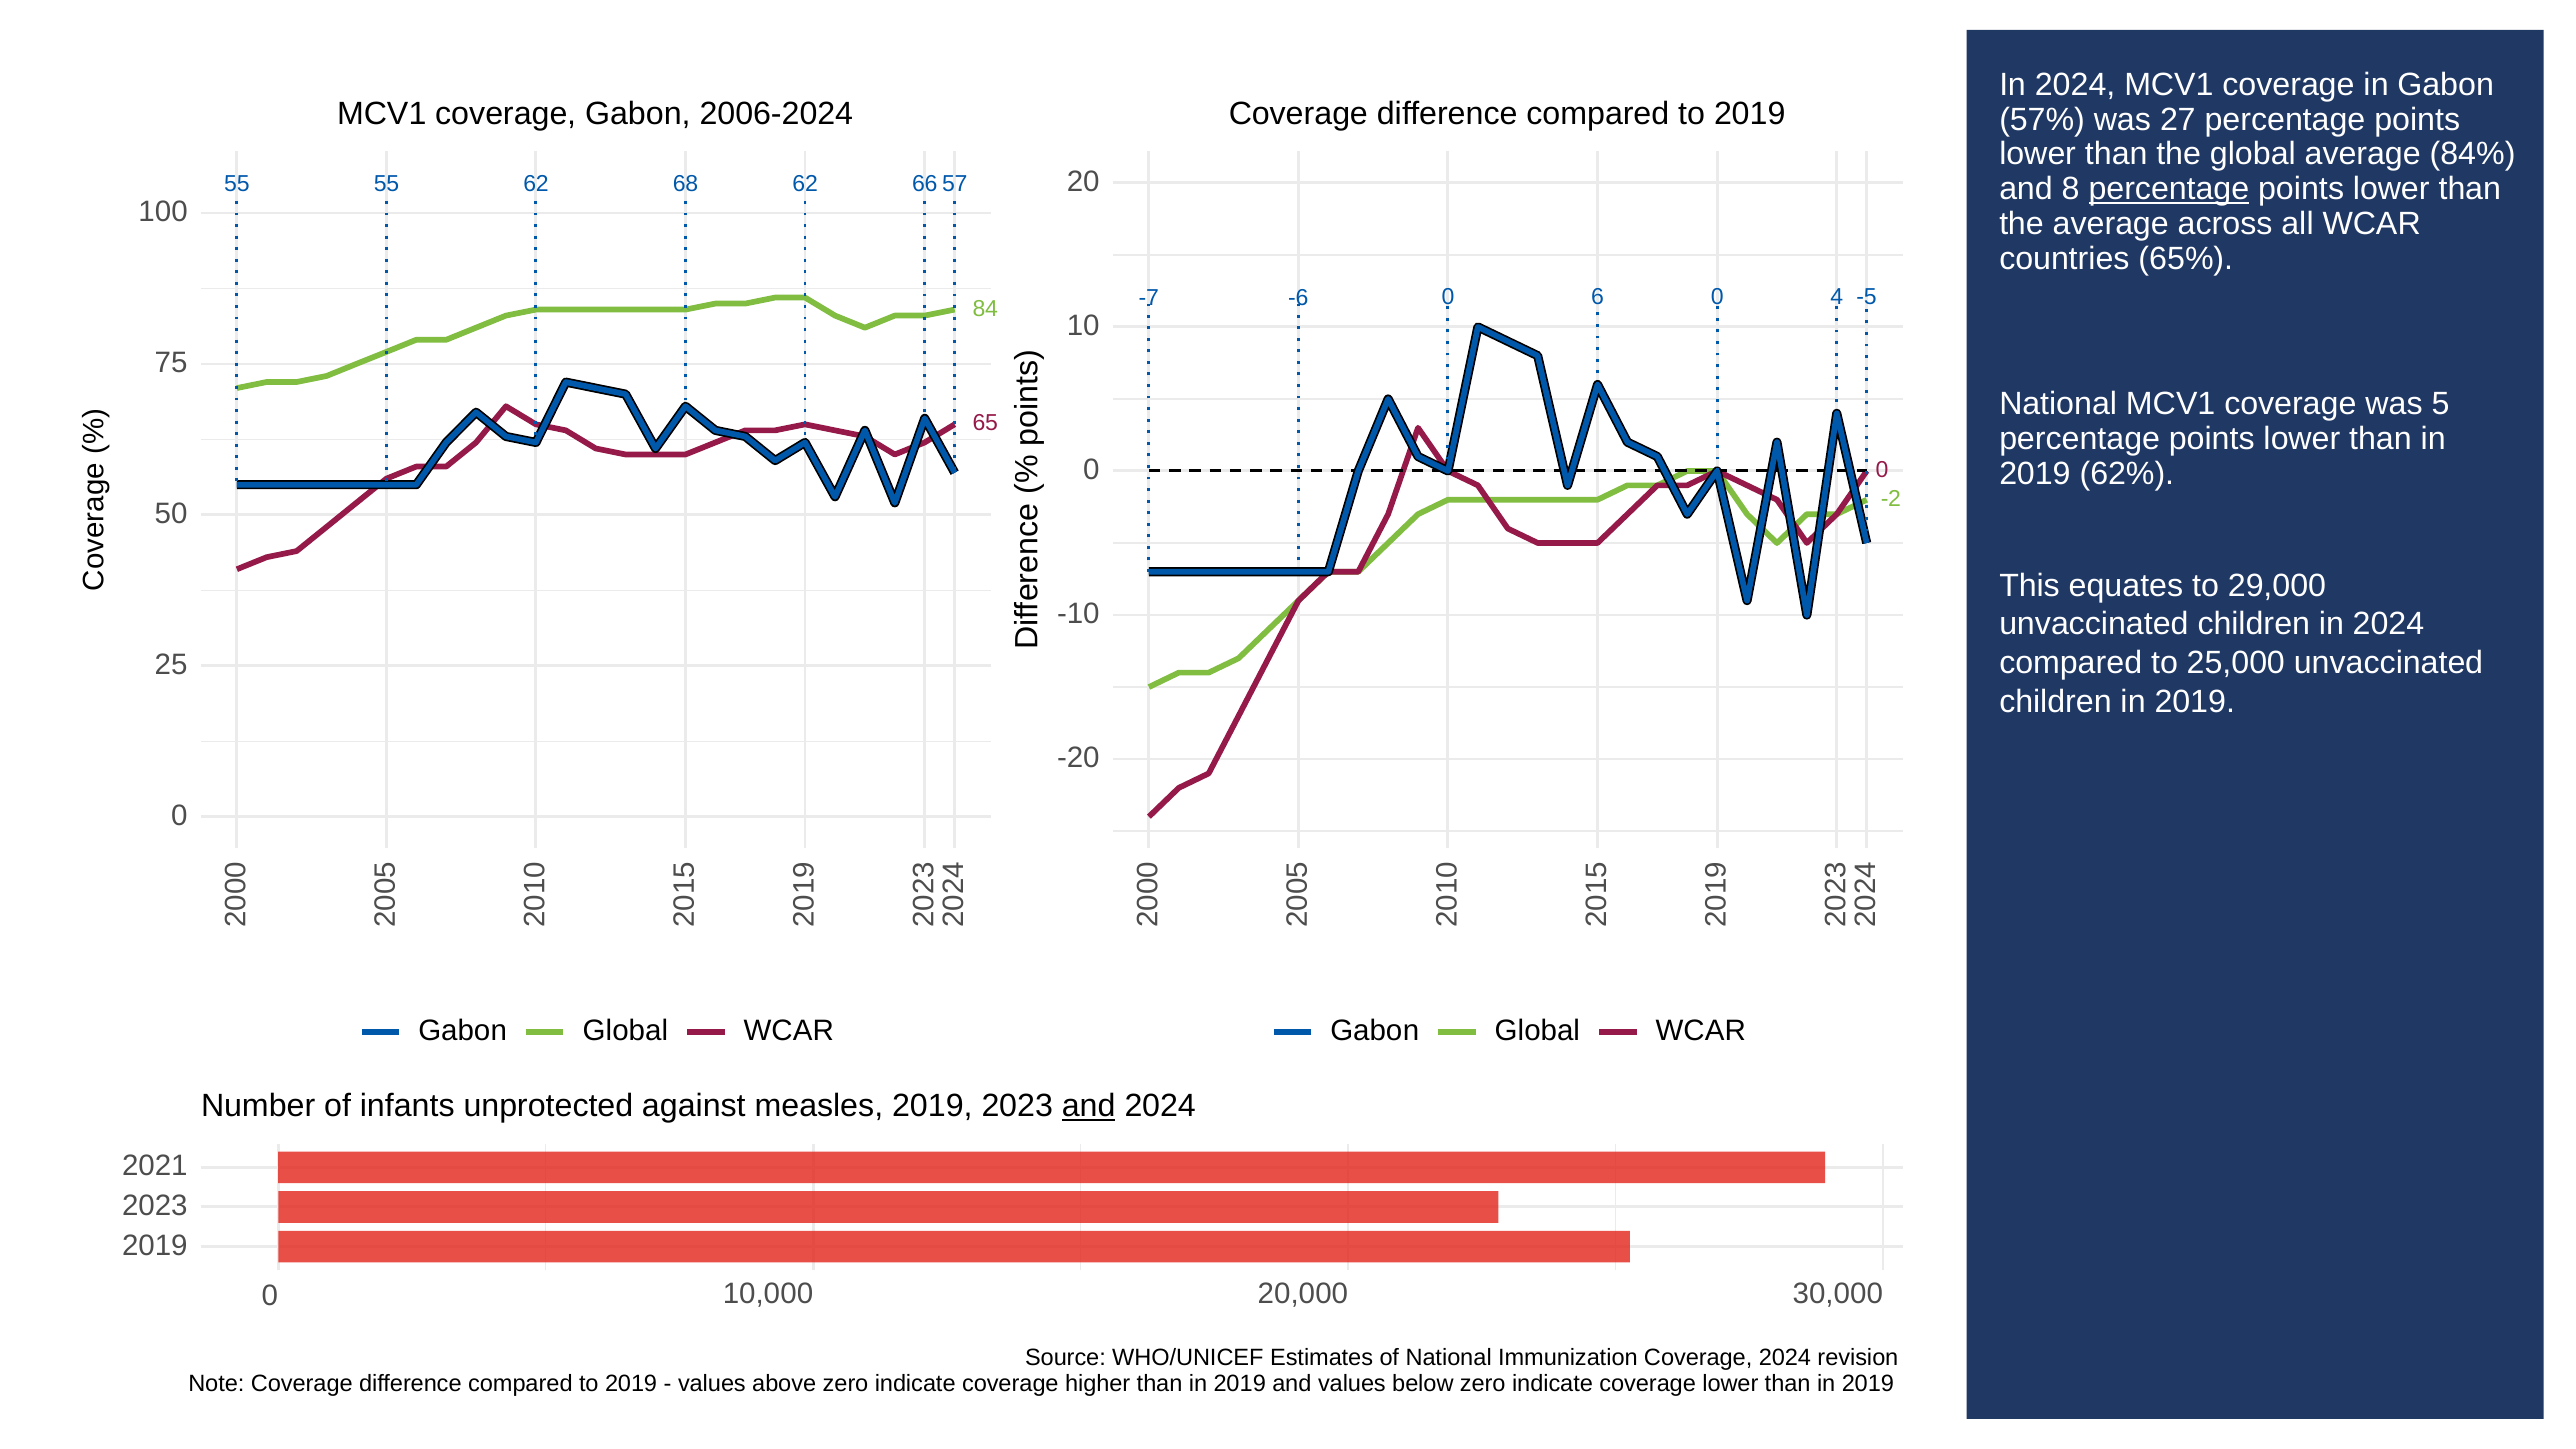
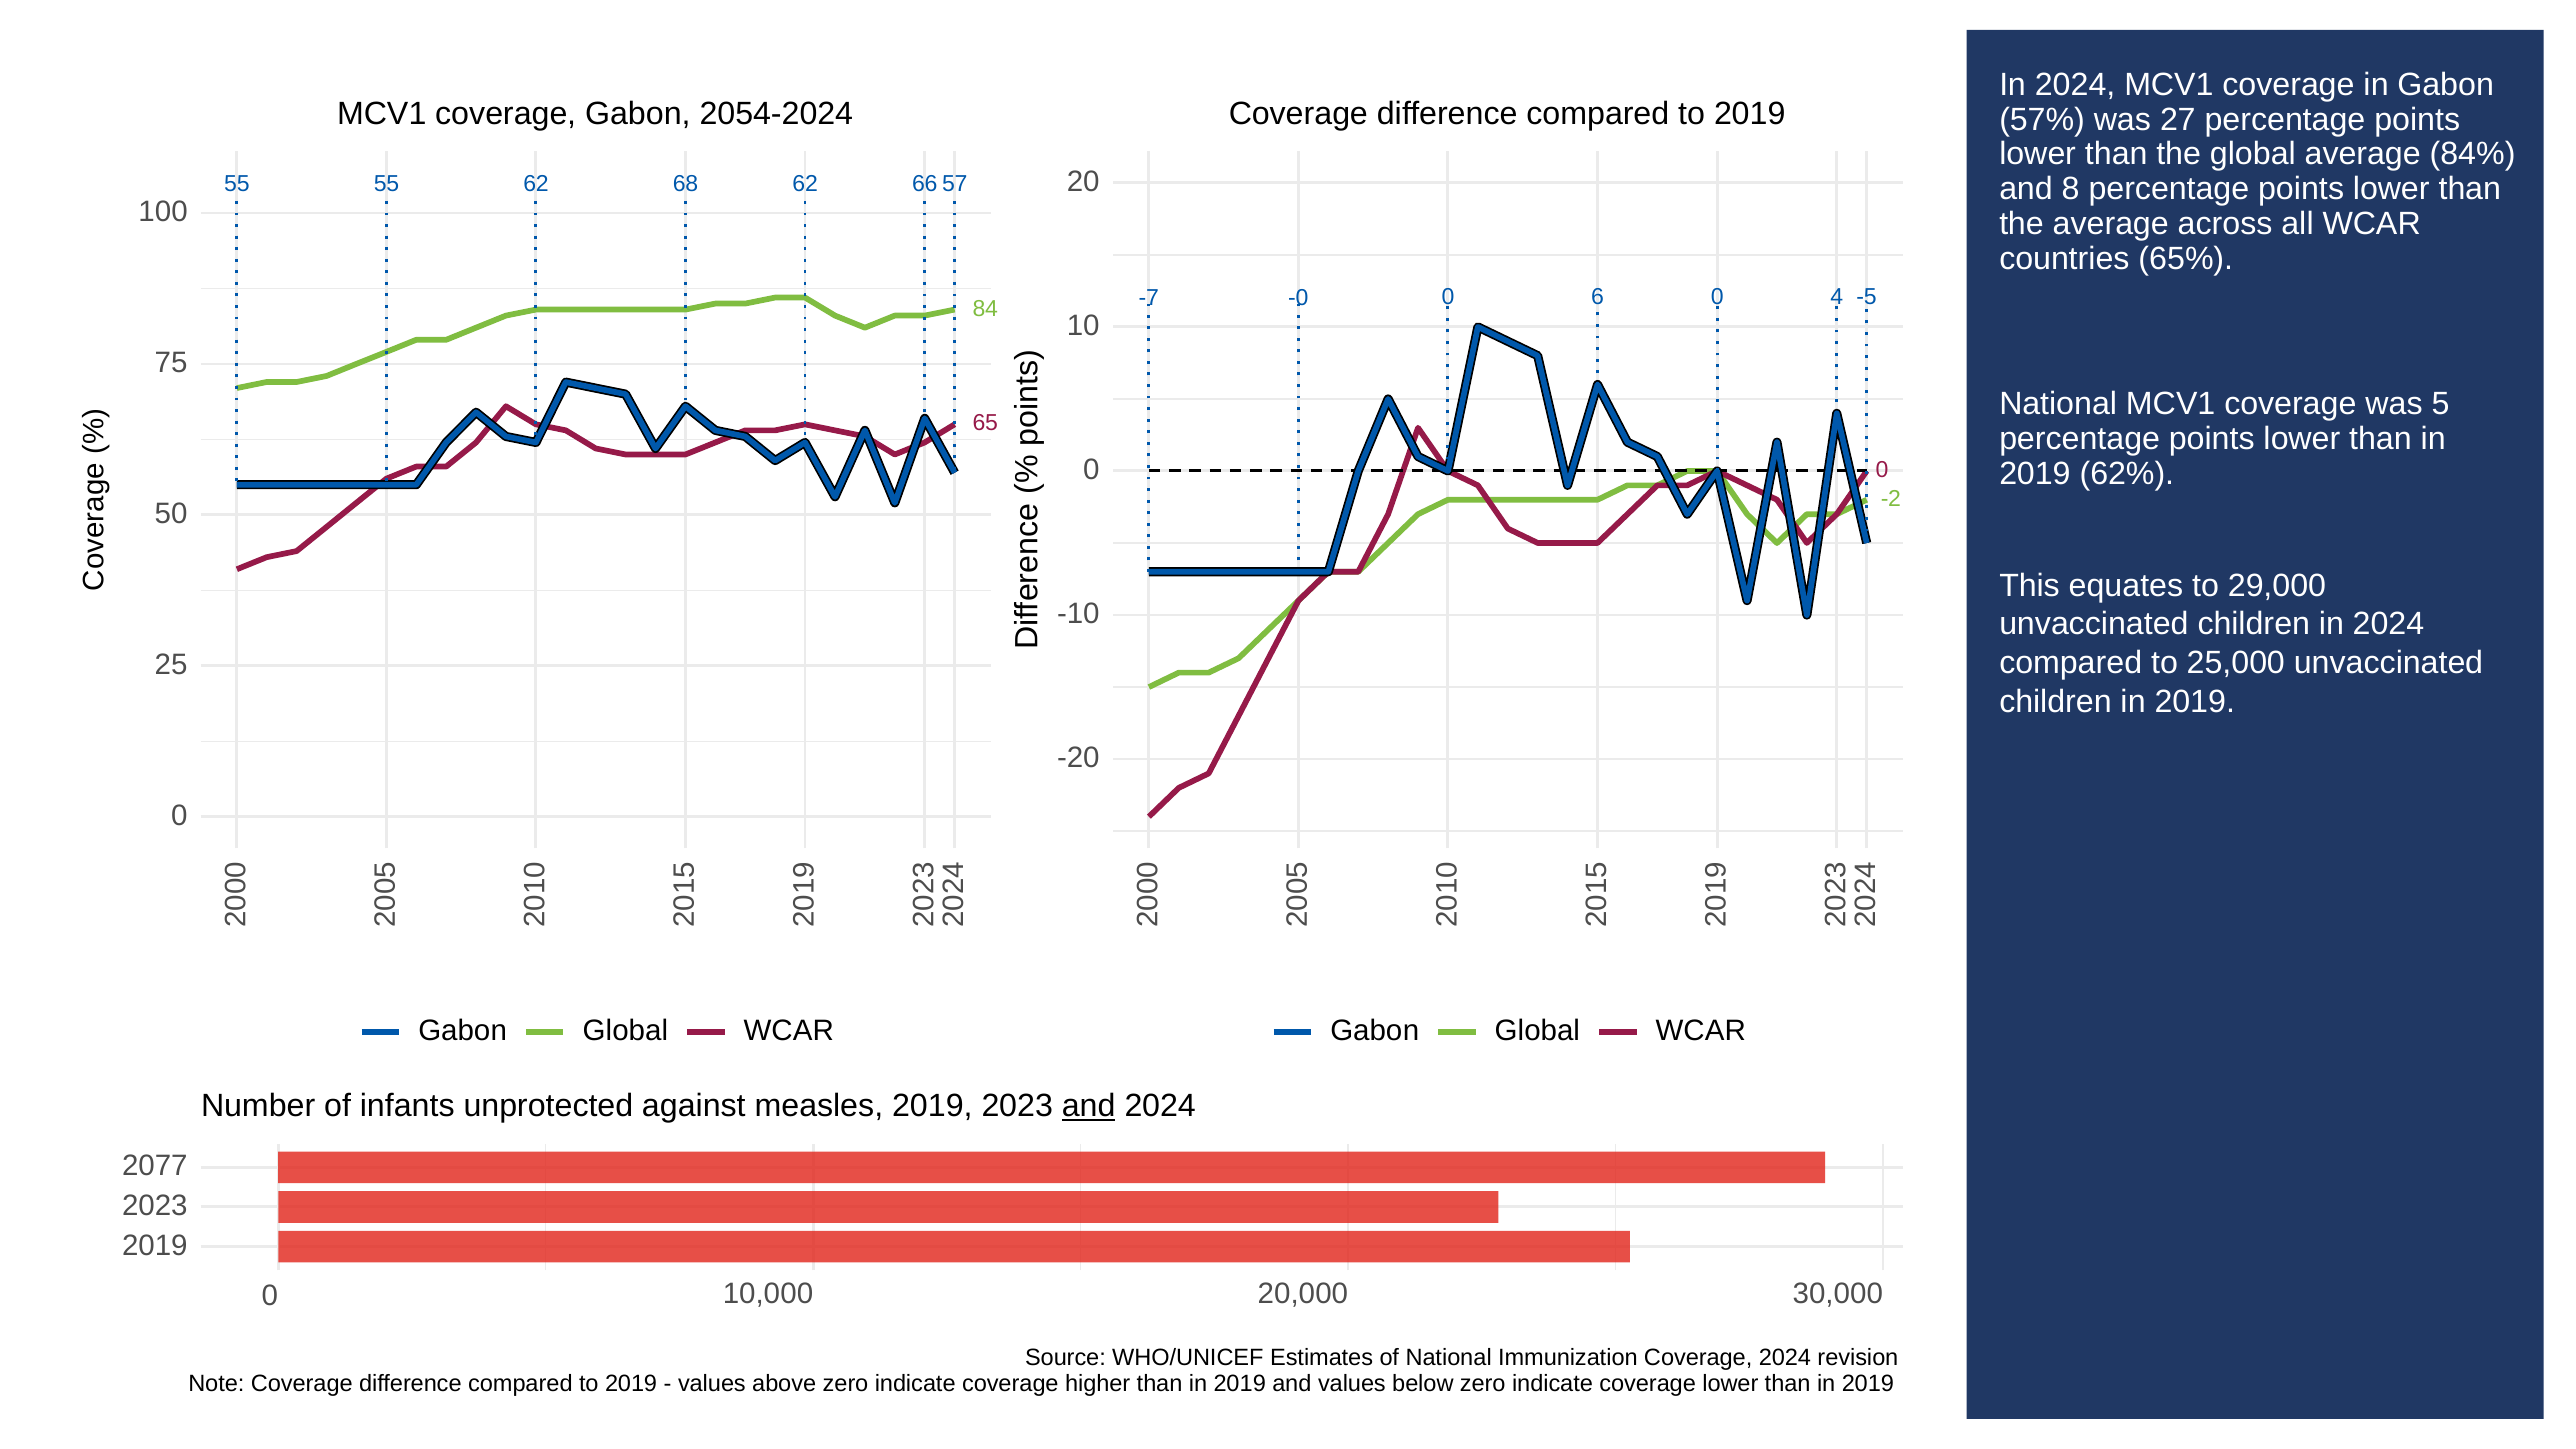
2006-2024: 2006-2024 -> 2054-2024
percentage at (2169, 189) underline: present -> none
-6: -6 -> -0
2021: 2021 -> 2077
